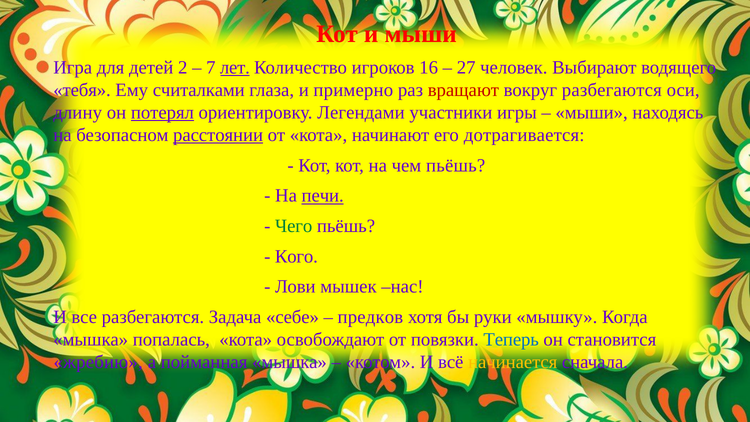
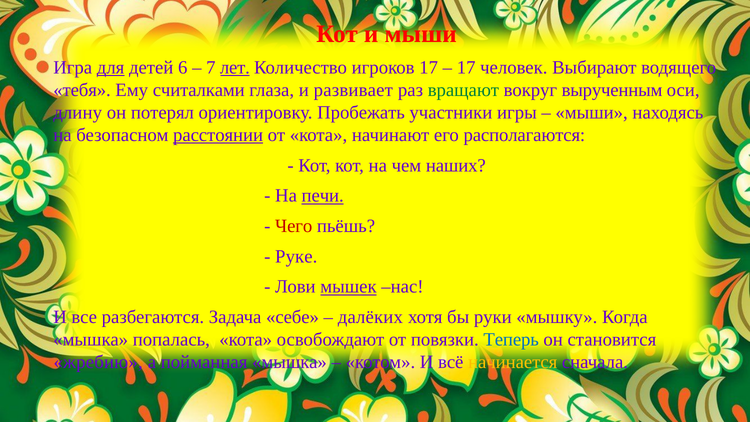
для underline: none -> present
2: 2 -> 6
игроков 16: 16 -> 17
27 at (466, 68): 27 -> 17
примерно: примерно -> развивает
вращают colour: red -> green
вокруг разбегаются: разбегаются -> вырученным
потерял underline: present -> none
Легендами: Легендами -> Пробежать
дотрагивается: дотрагивается -> располагаются
чем пьёшь: пьёшь -> наших
Чего colour: green -> red
Кого: Кого -> Руке
мышек underline: none -> present
предков: предков -> далёких
